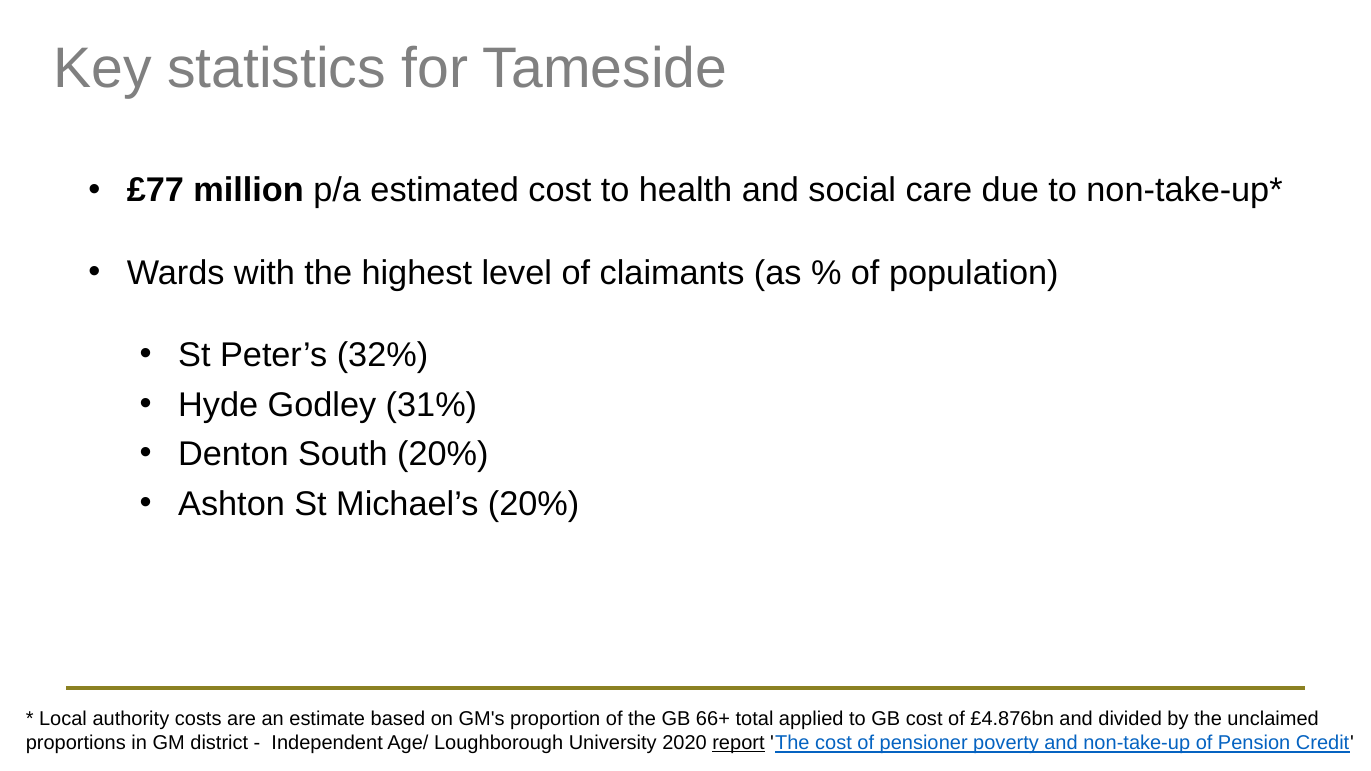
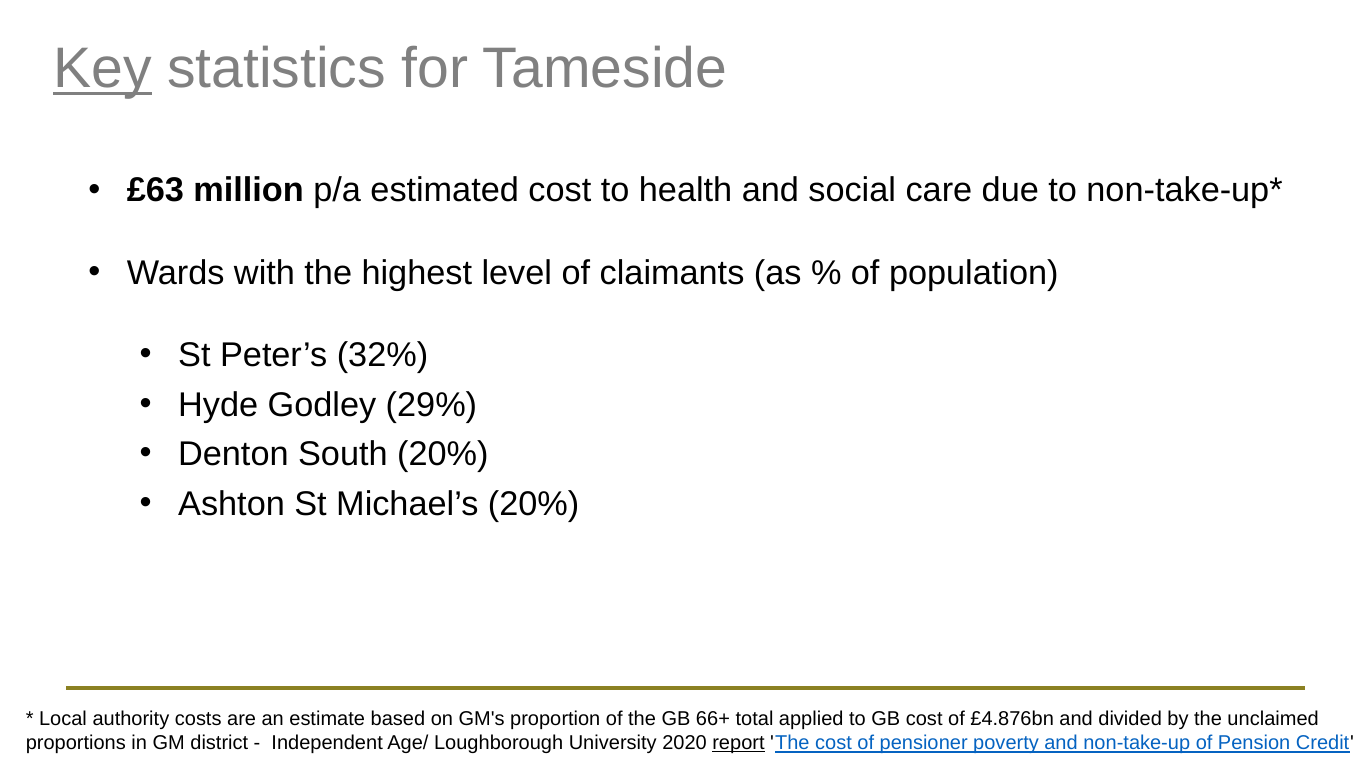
Key underline: none -> present
£77: £77 -> £63
31%: 31% -> 29%
